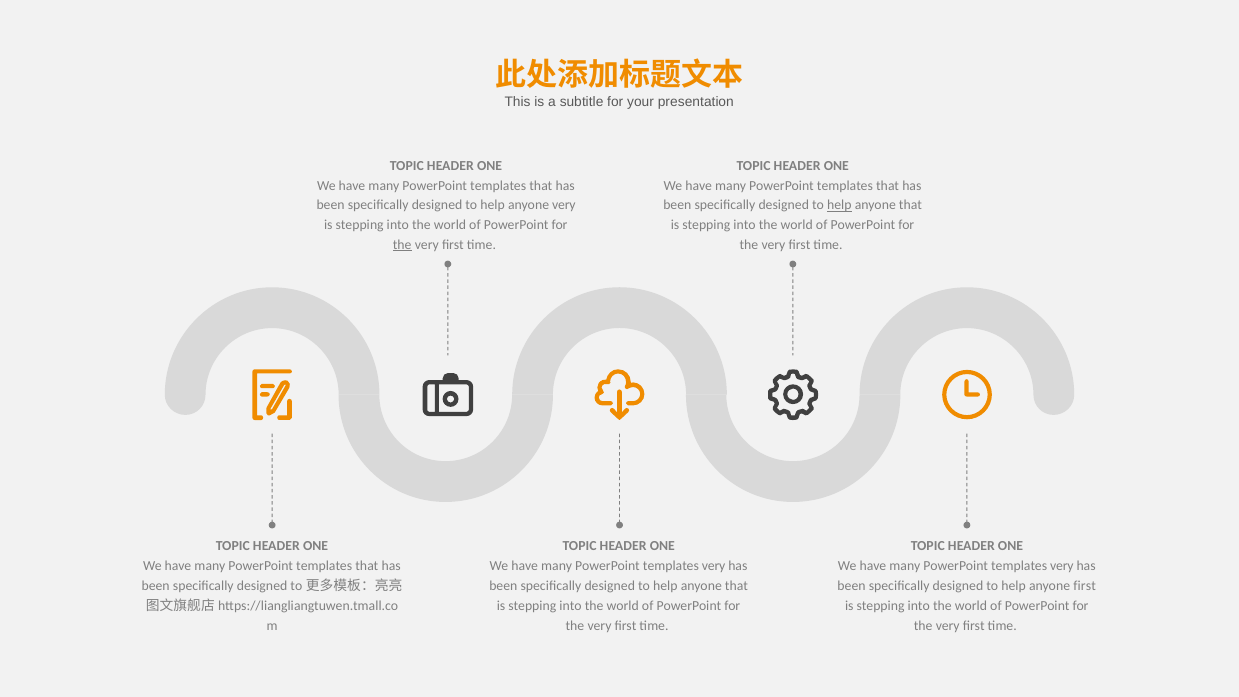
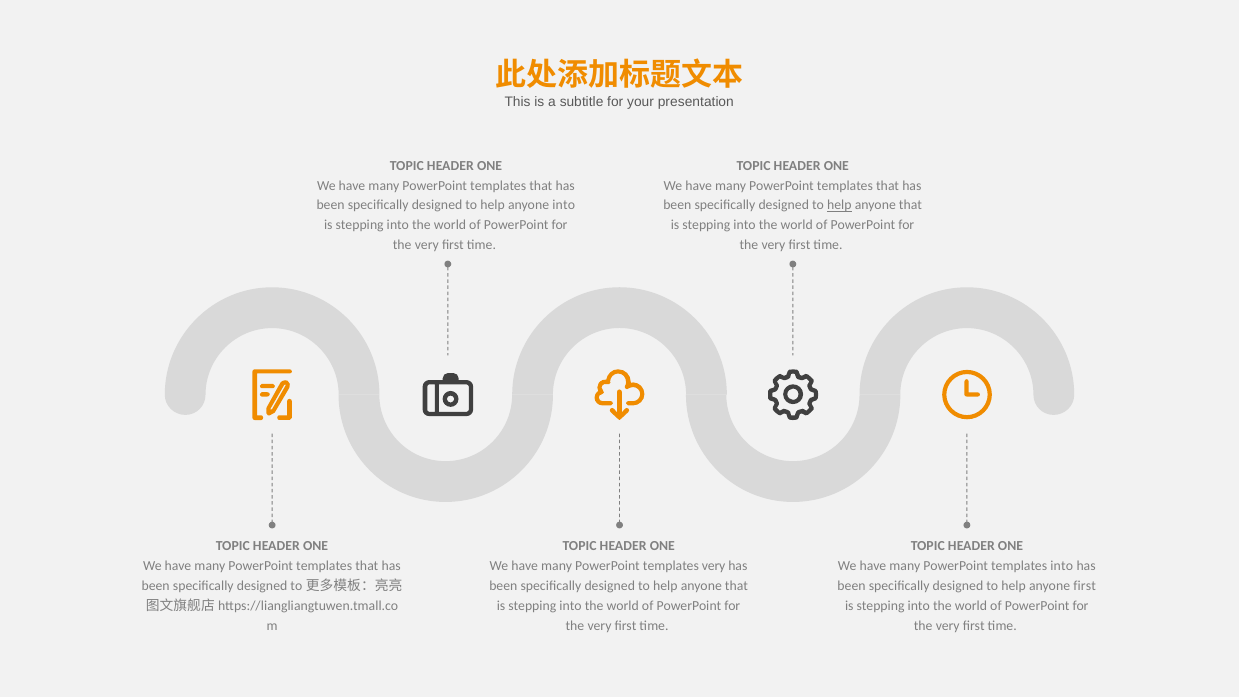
anyone very: very -> into
the at (402, 245) underline: present -> none
very at (1062, 566): very -> into
